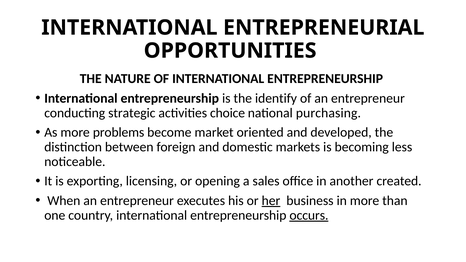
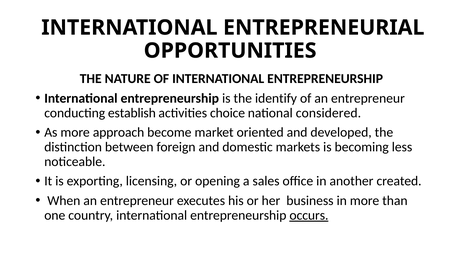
strategic: strategic -> establish
purchasing: purchasing -> considered
problems: problems -> approach
her underline: present -> none
